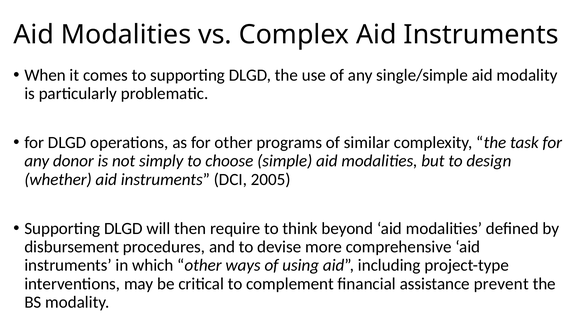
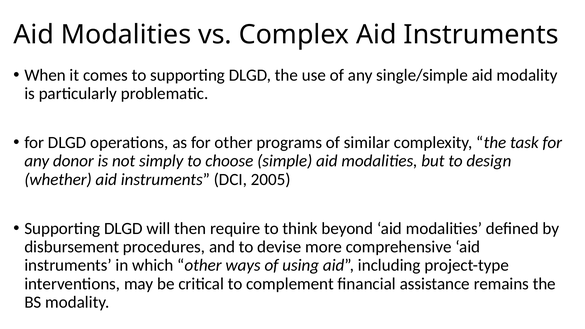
prevent: prevent -> remains
